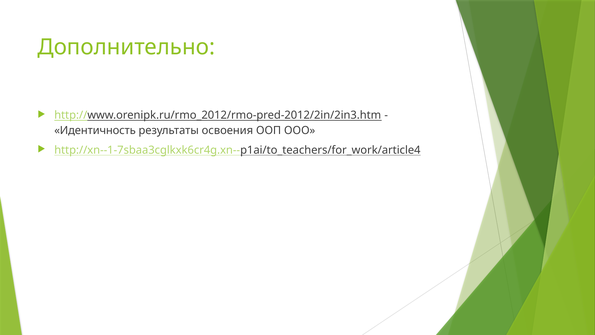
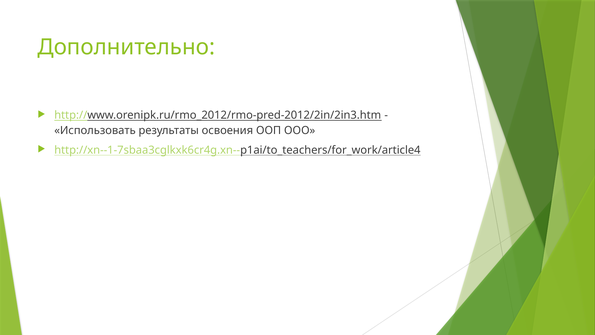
Идентичность: Идентичность -> Использовать
